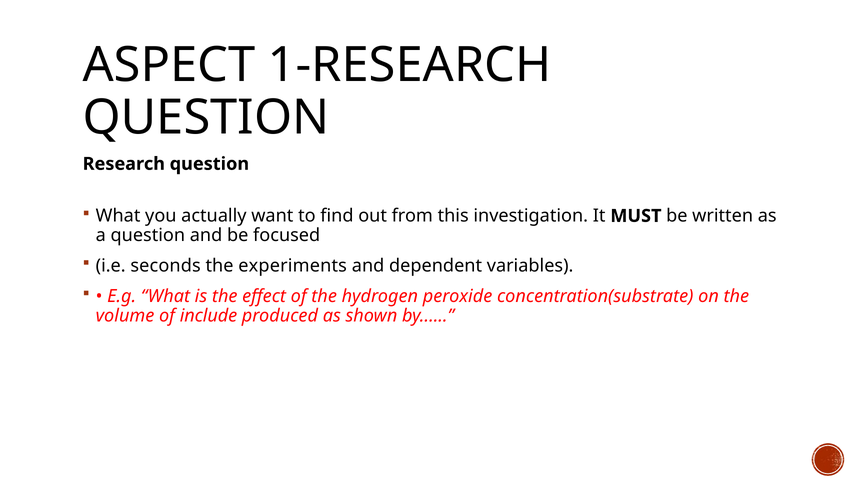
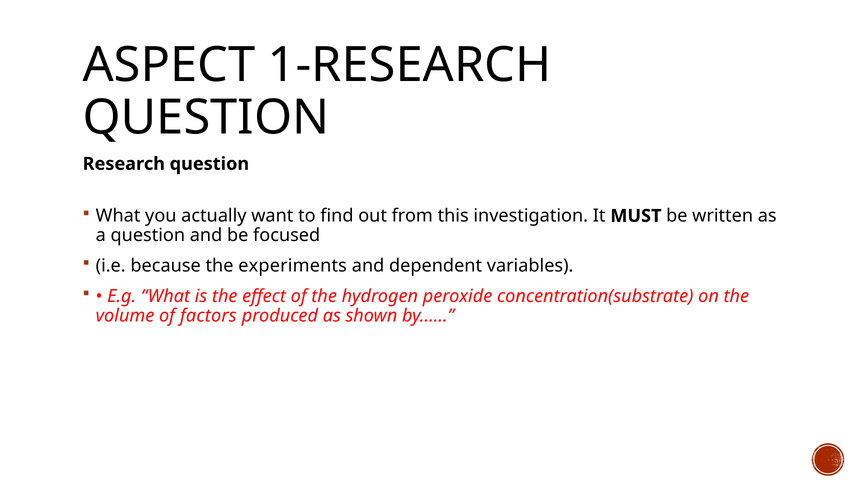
seconds: seconds -> because
include: include -> factors
